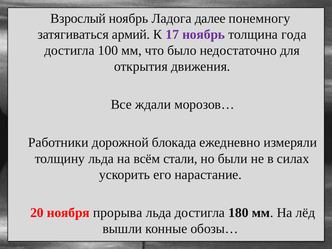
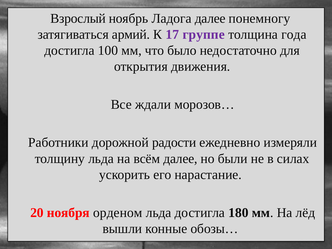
17 ноябрь: ноябрь -> группе
блокада: блокада -> радости
всём стали: стали -> далее
прорыва: прорыва -> орденом
